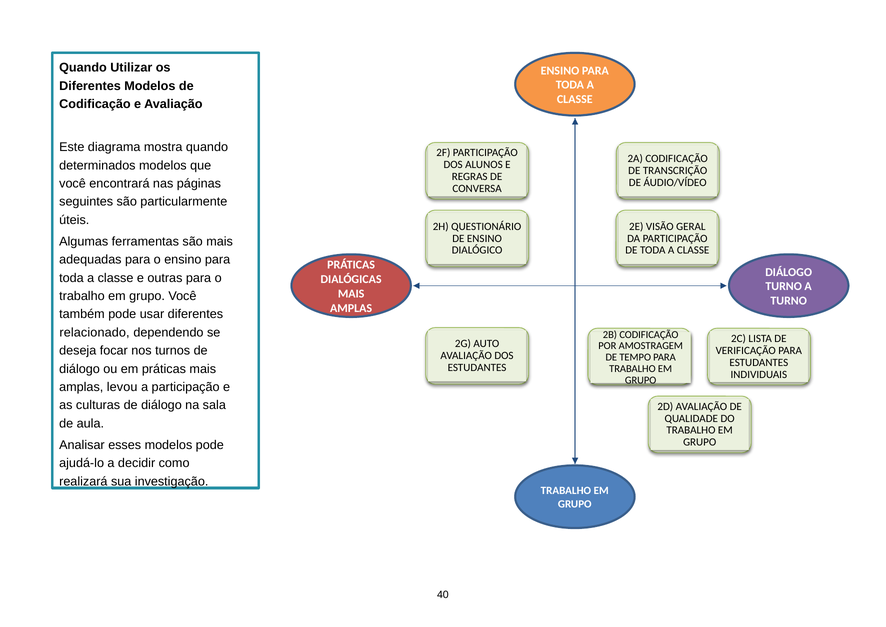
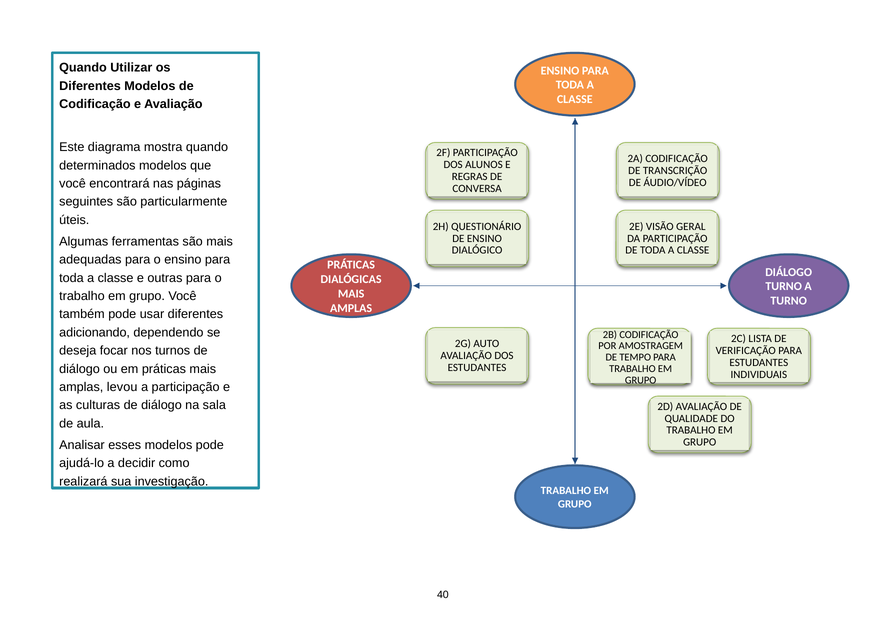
relacionado: relacionado -> adicionando
